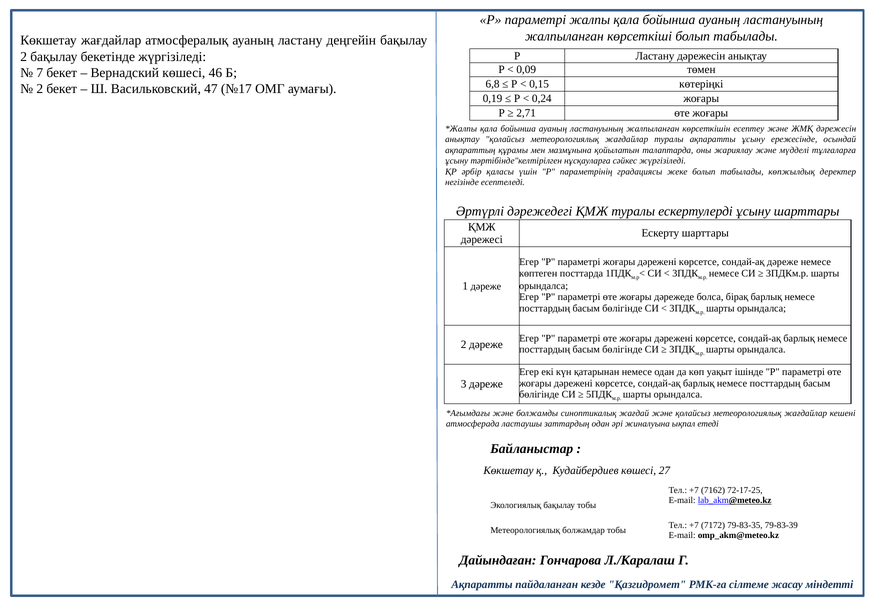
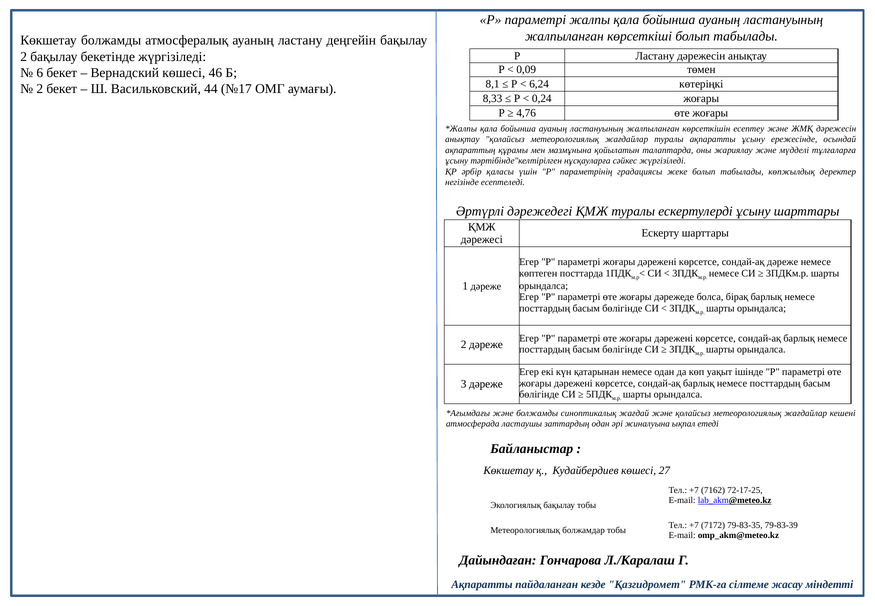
Көкшетау жағдайлар: жағдайлар -> болжамды
7: 7 -> 6
6,8: 6,8 -> 8,1
0,15: 0,15 -> 6,24
47: 47 -> 44
0,19: 0,19 -> 8,33
2,71: 2,71 -> 4,76
